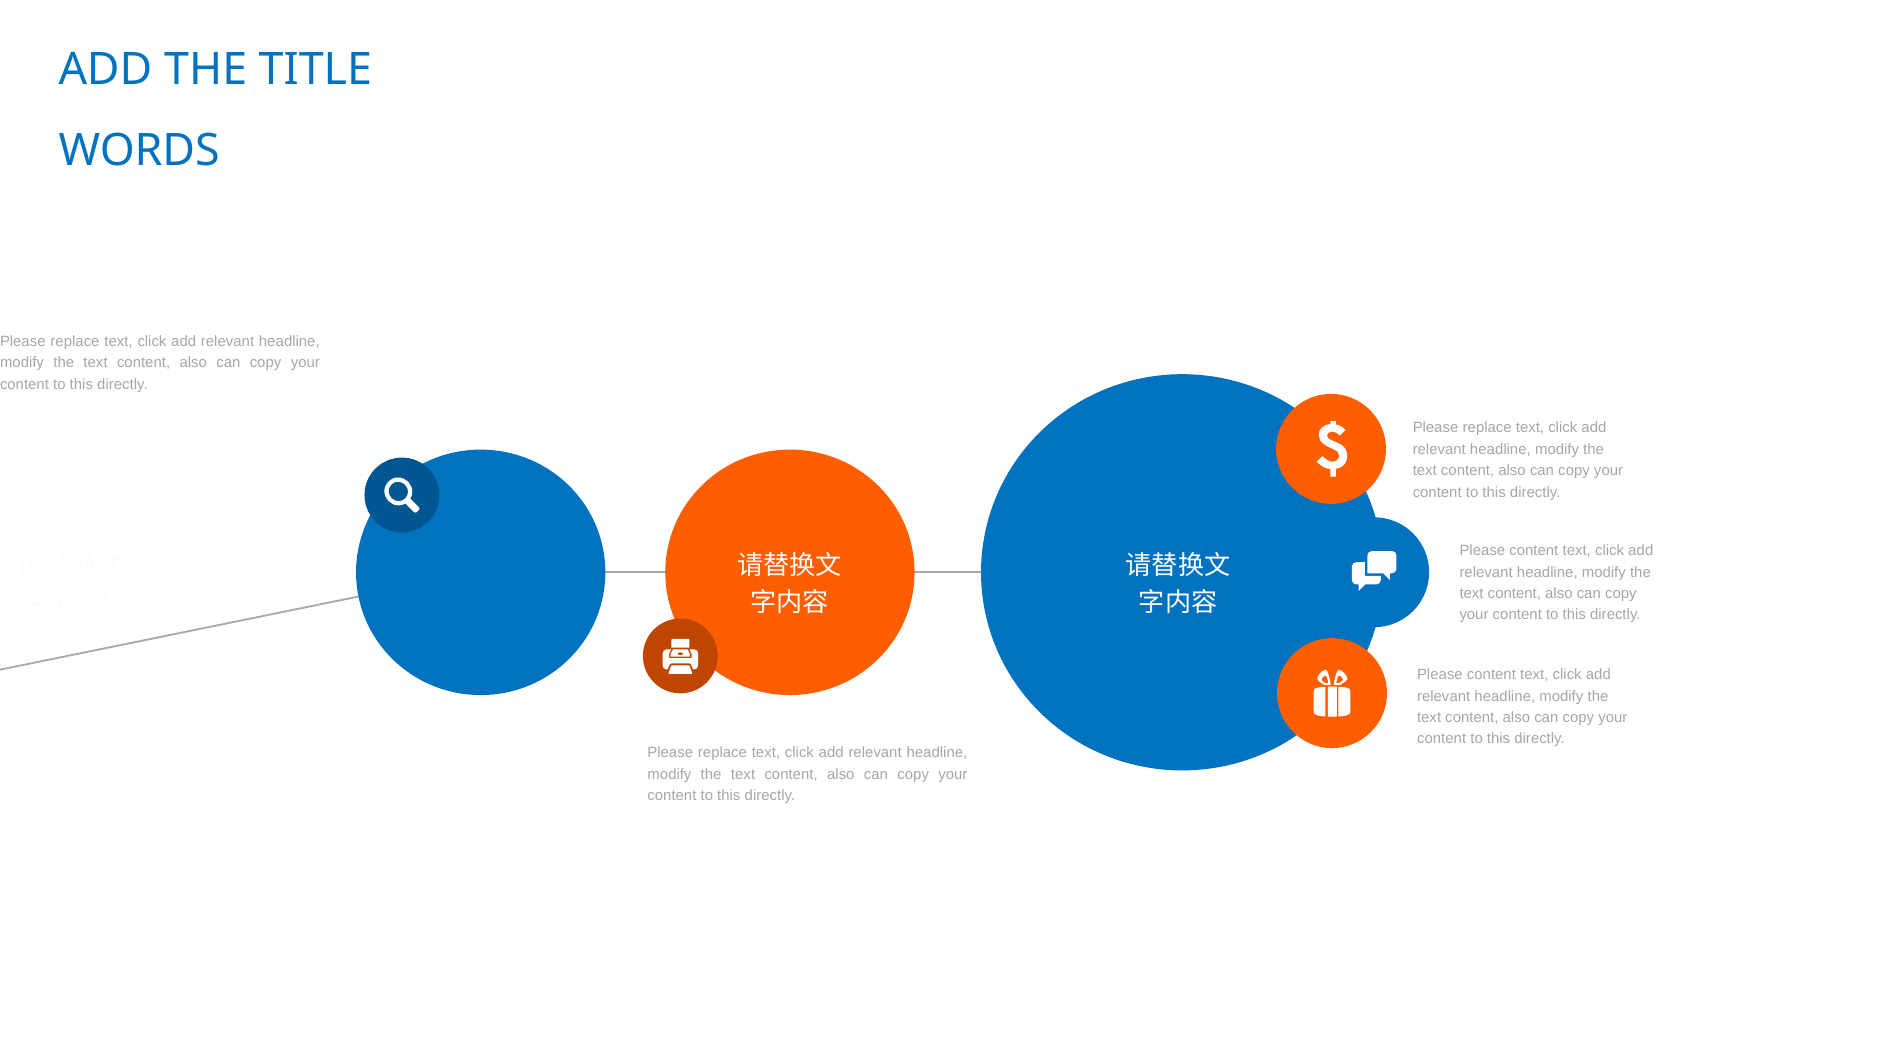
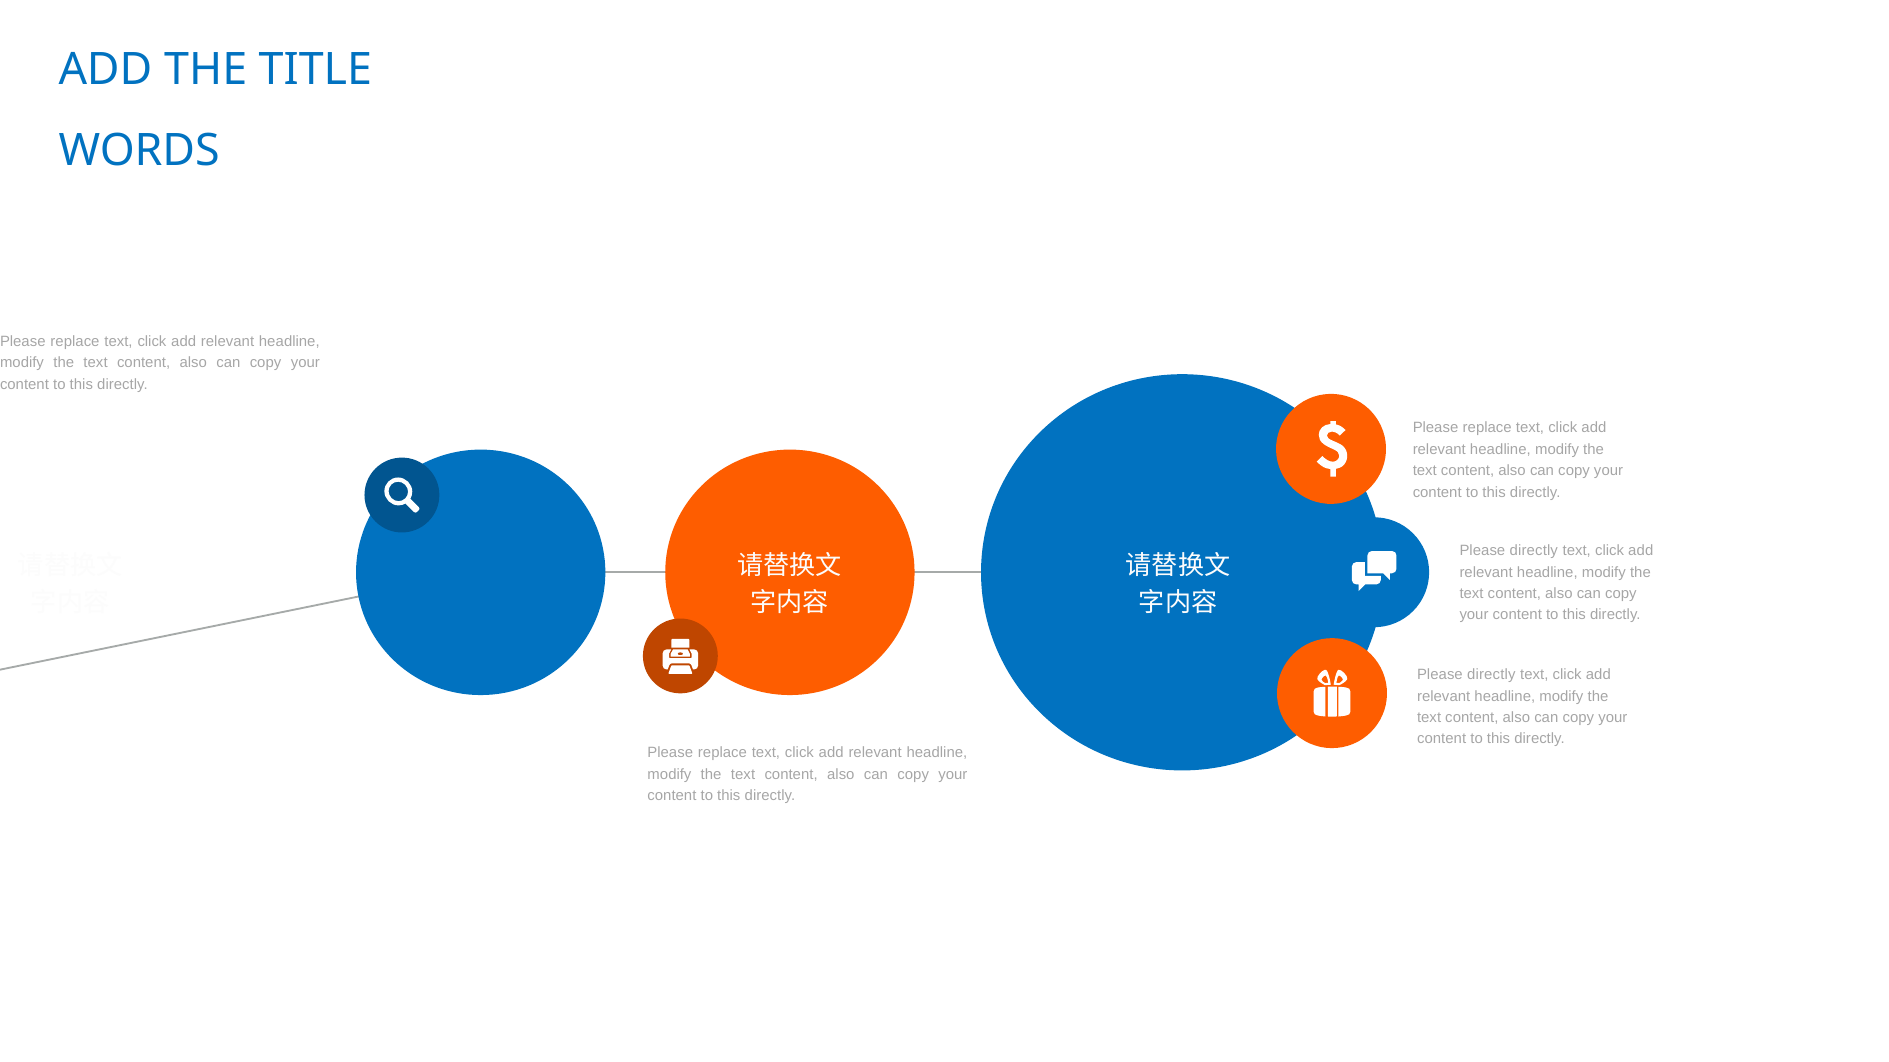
content at (1534, 551): content -> directly
content at (1491, 675): content -> directly
